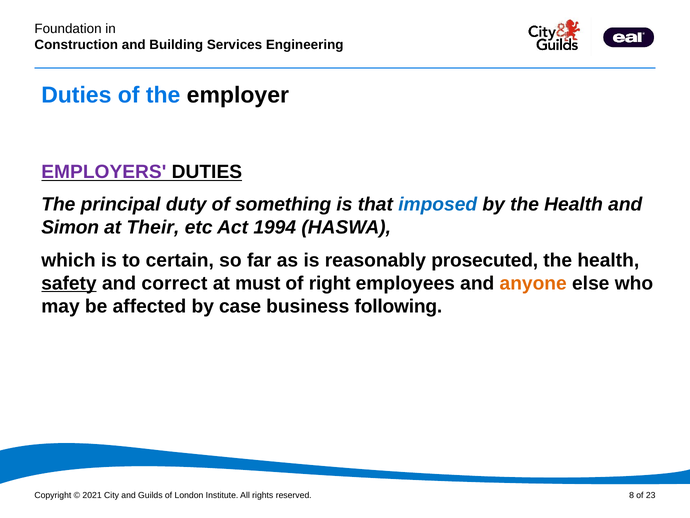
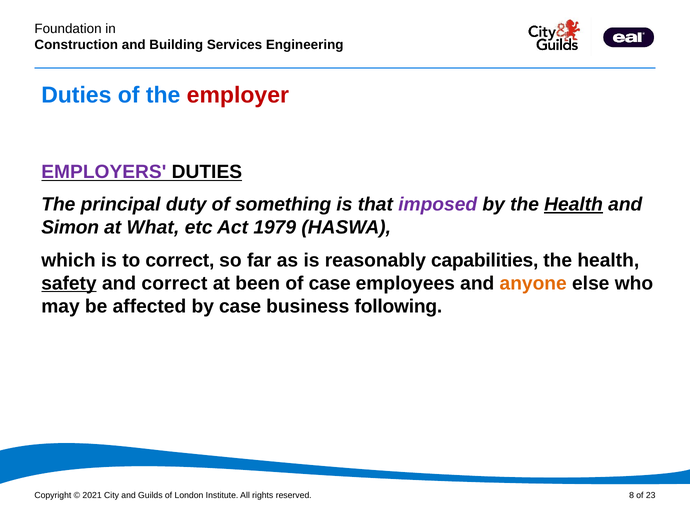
employer colour: black -> red
imposed colour: blue -> purple
Health at (574, 204) underline: none -> present
Their: Their -> What
1994: 1994 -> 1979
to certain: certain -> correct
prosecuted: prosecuted -> capabilities
must: must -> been
of right: right -> case
